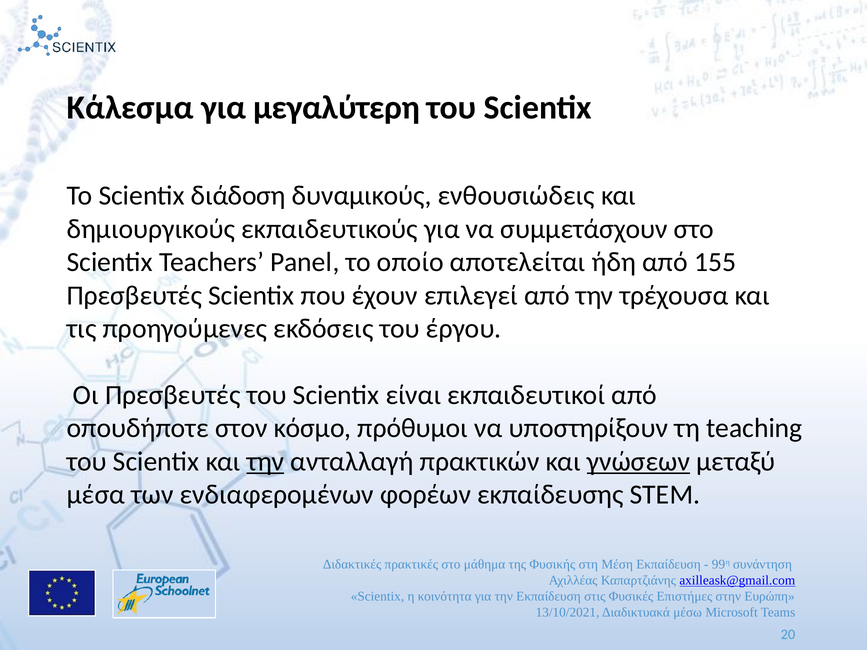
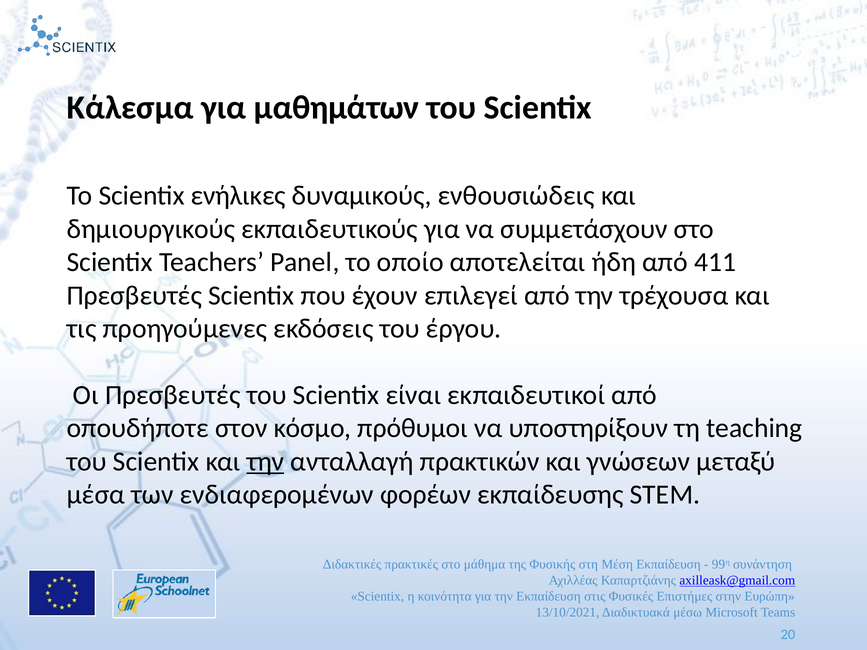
μεγαλύτερη: μεγαλύτερη -> μαθημάτων
διάδοση: διάδοση -> ενήλικες
155: 155 -> 411
γνώσεων underline: present -> none
